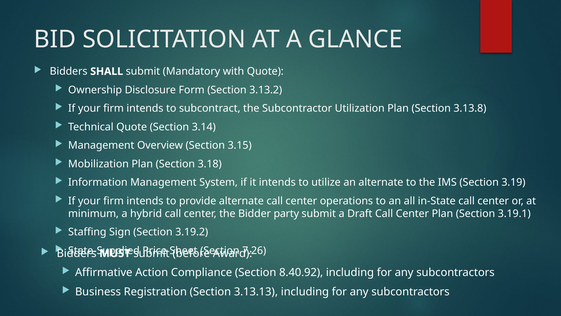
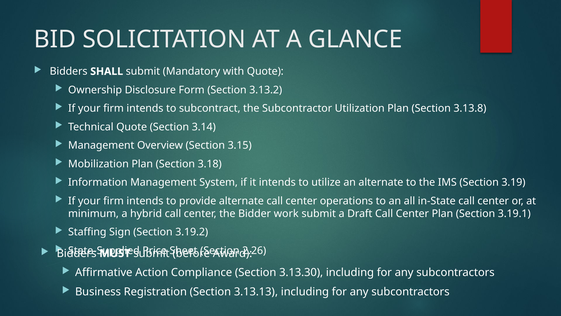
party: party -> work
7.26: 7.26 -> 2.26
8.40.92: 8.40.92 -> 3.13.30
